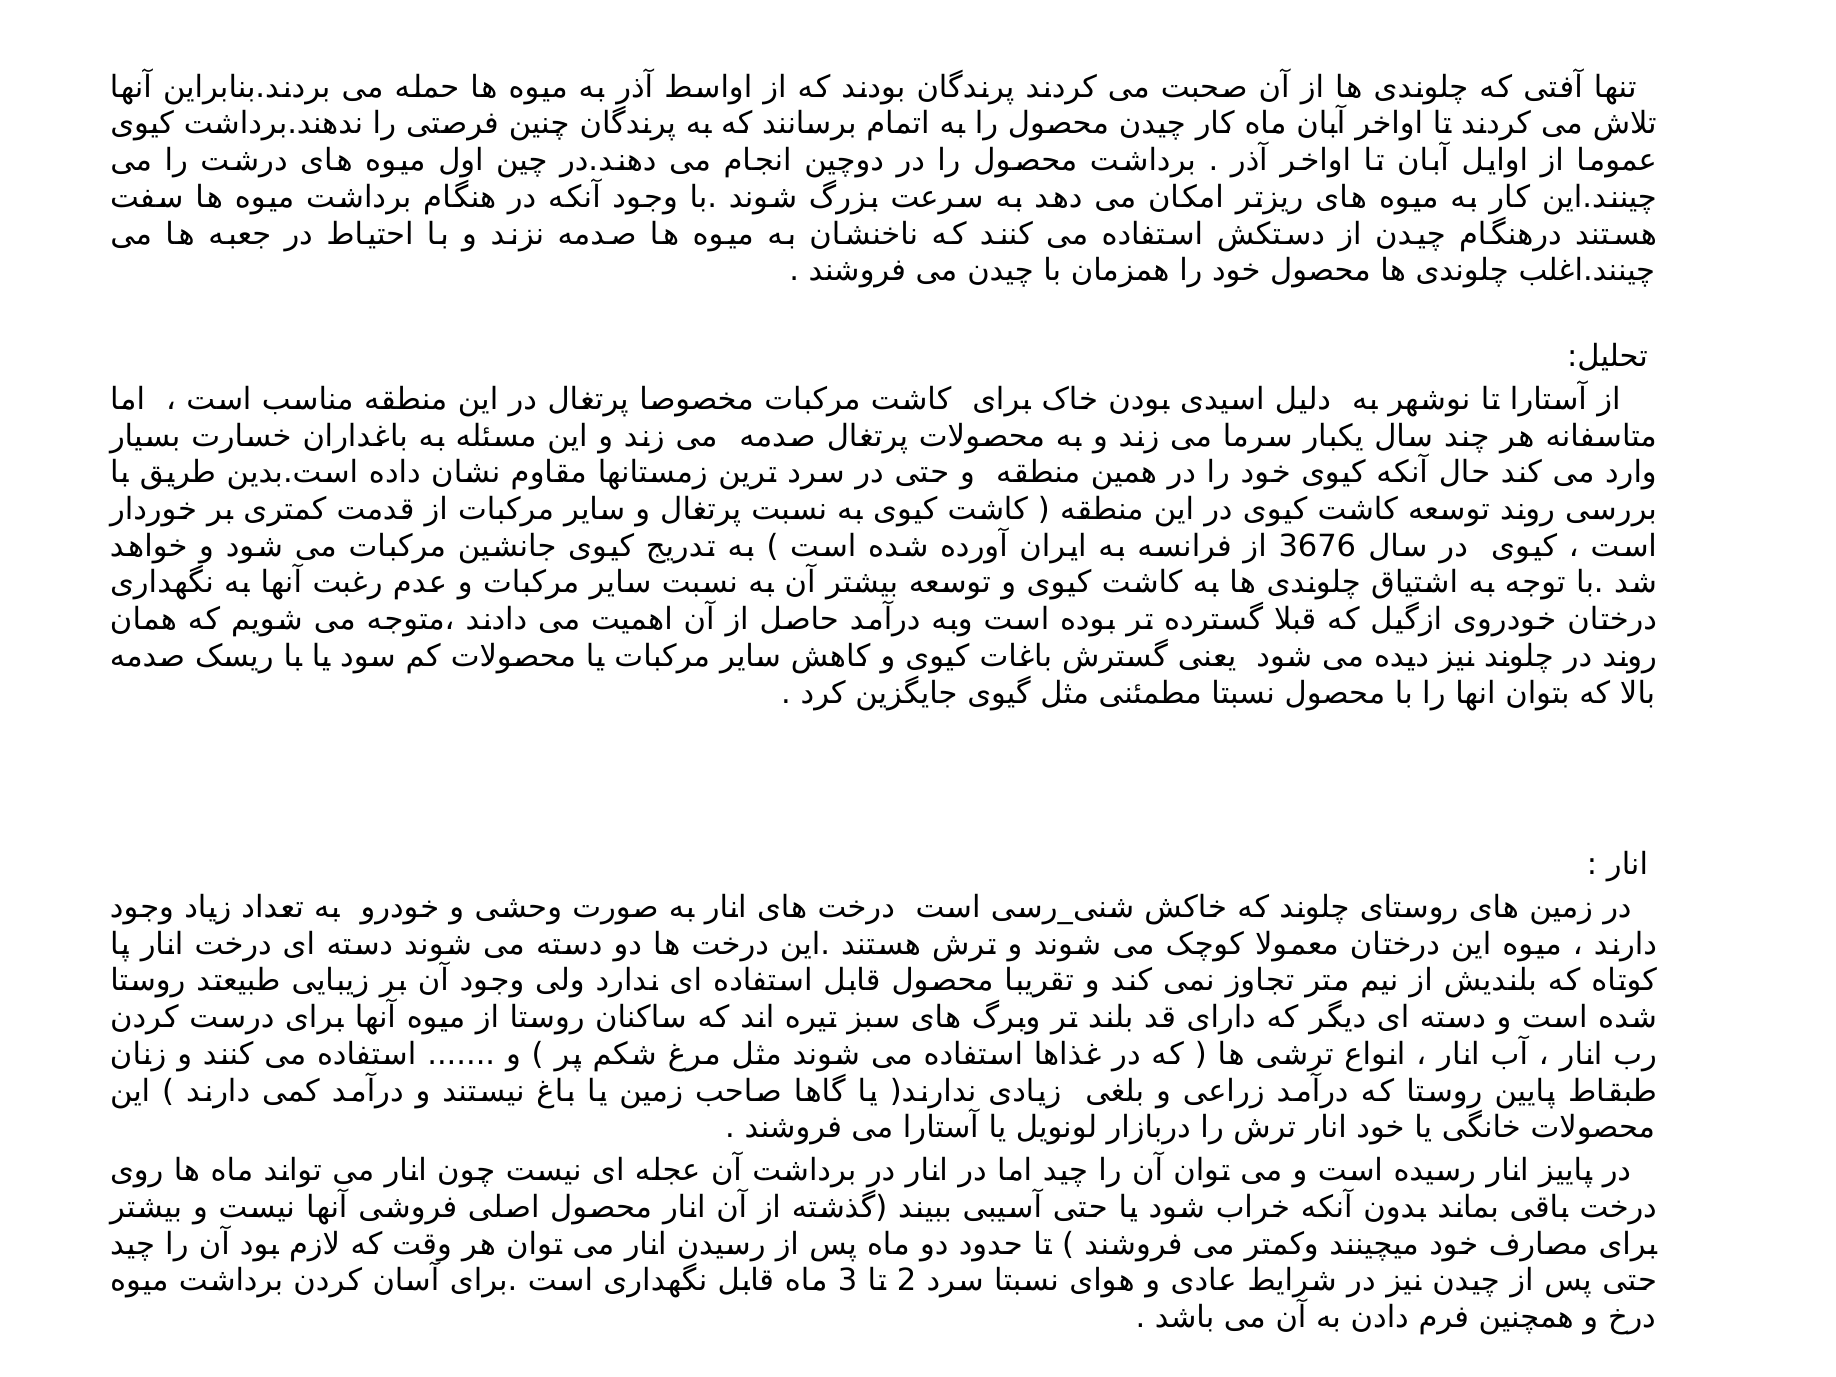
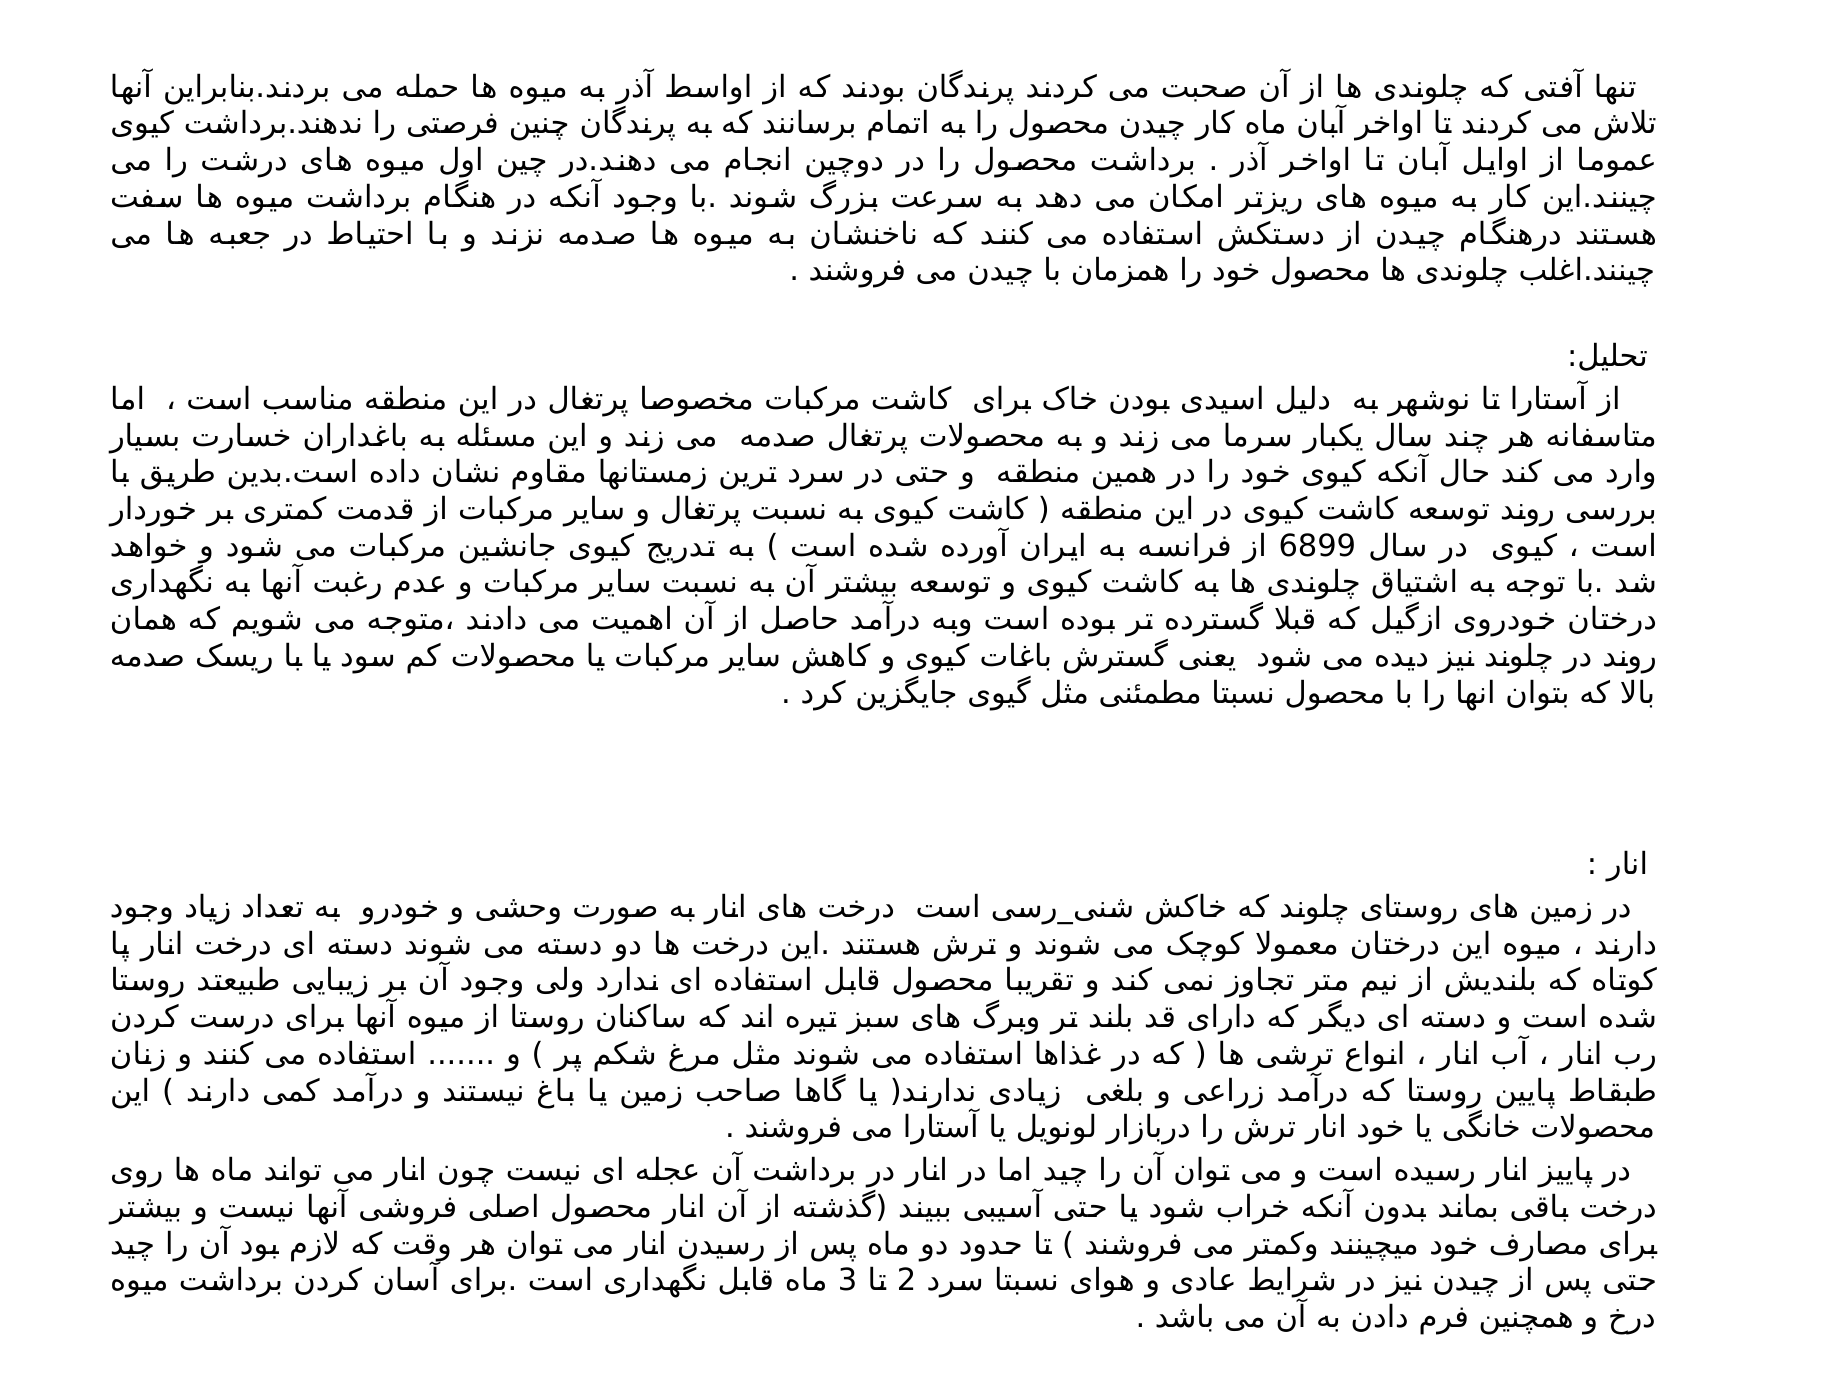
3676: 3676 -> 6899
